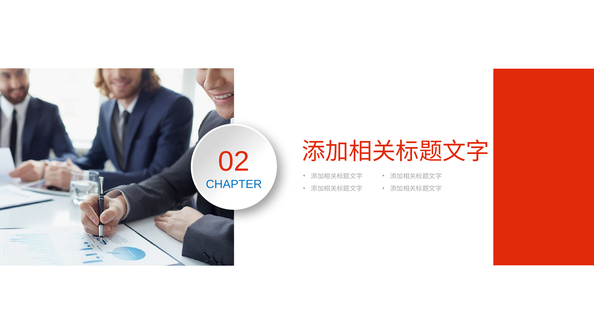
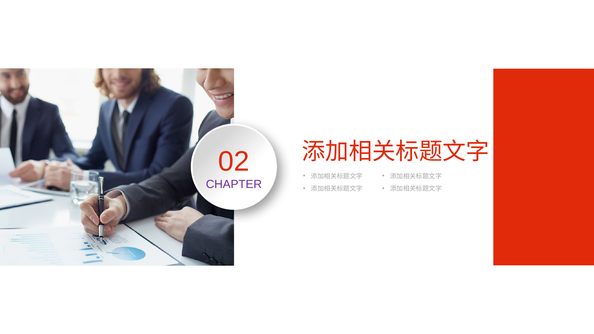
CHAPTER colour: blue -> purple
